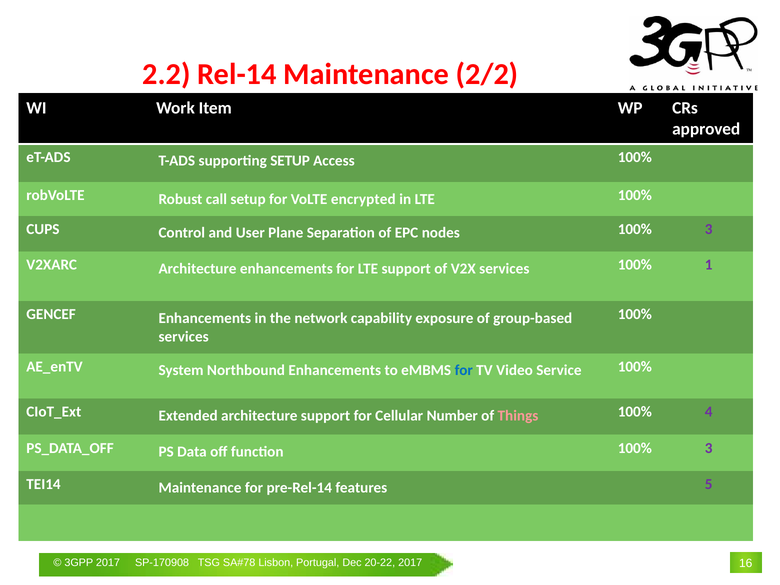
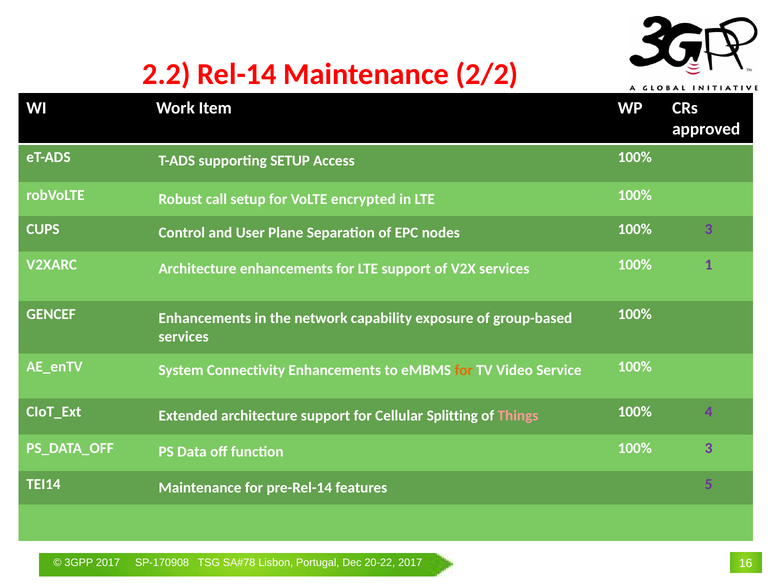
Northbound: Northbound -> Connectivity
for at (464, 370) colour: blue -> orange
Number: Number -> Splitting
